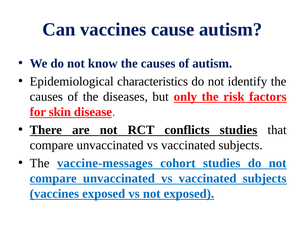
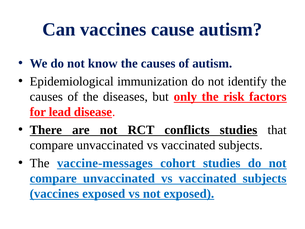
characteristics: characteristics -> immunization
skin: skin -> lead
